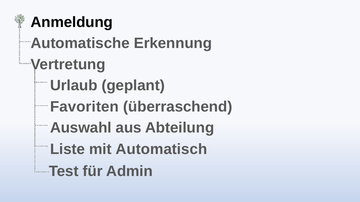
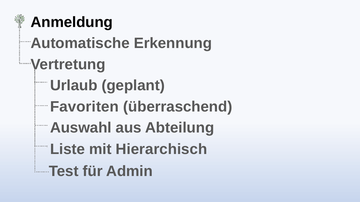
Automatisch: Automatisch -> Hierarchisch
